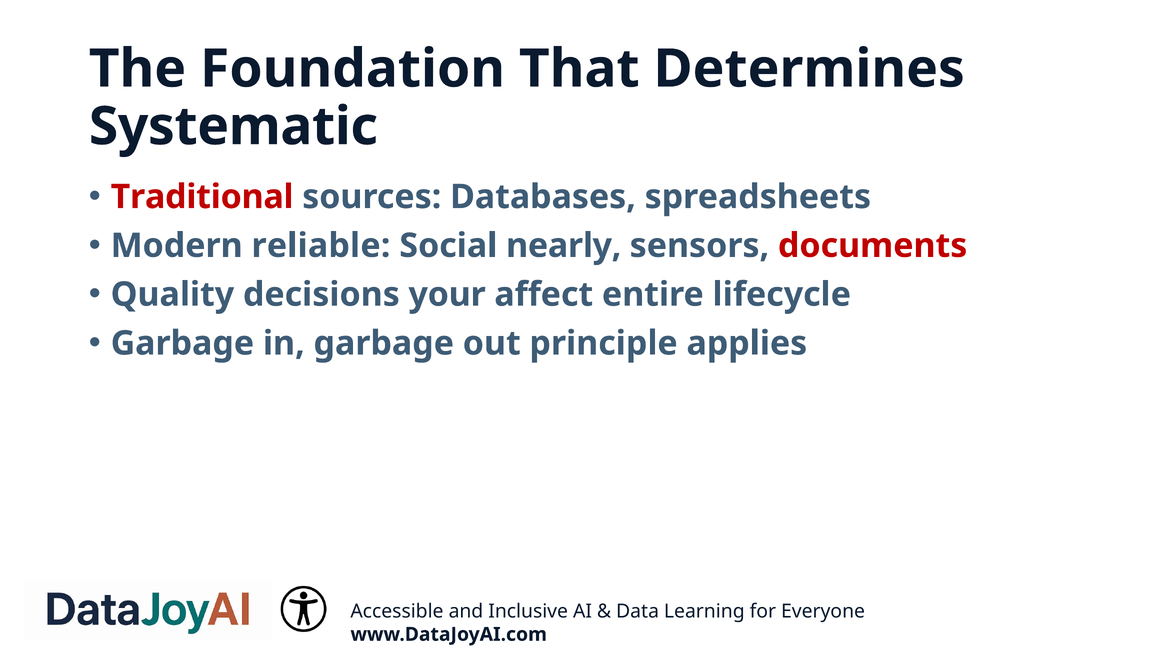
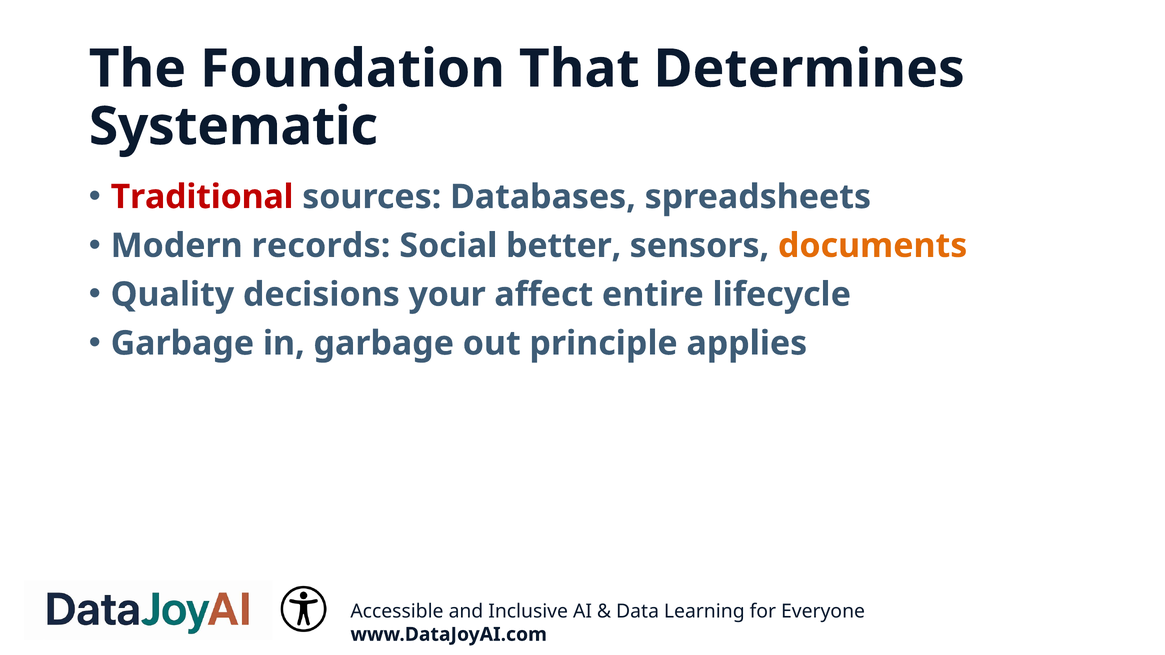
reliable: reliable -> records
nearly: nearly -> better
documents colour: red -> orange
